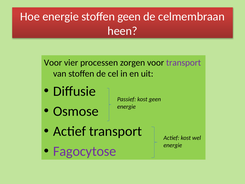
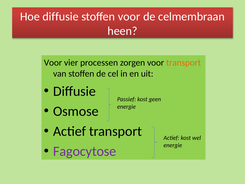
Hoe energie: energie -> diffusie
stoffen geen: geen -> voor
transport at (184, 63) colour: purple -> orange
